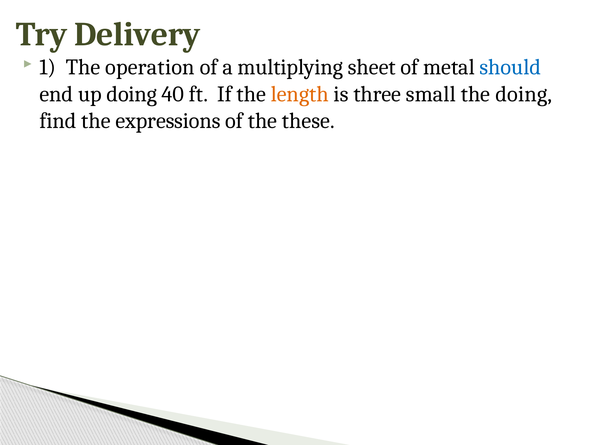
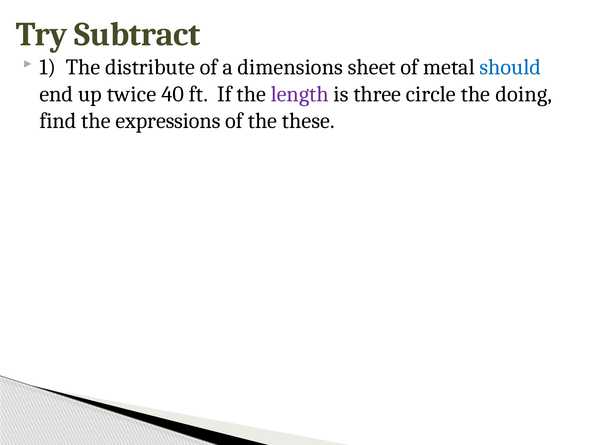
Delivery: Delivery -> Subtract
operation: operation -> distribute
multiplying: multiplying -> dimensions
up doing: doing -> twice
length colour: orange -> purple
small: small -> circle
